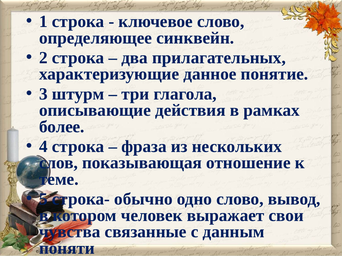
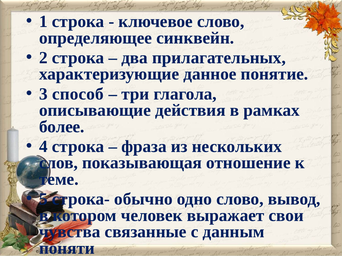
штурм: штурм -> способ
